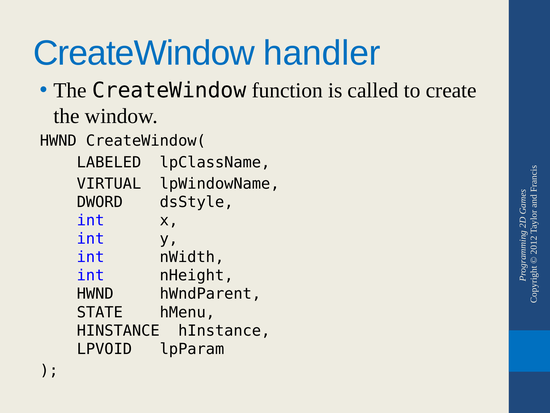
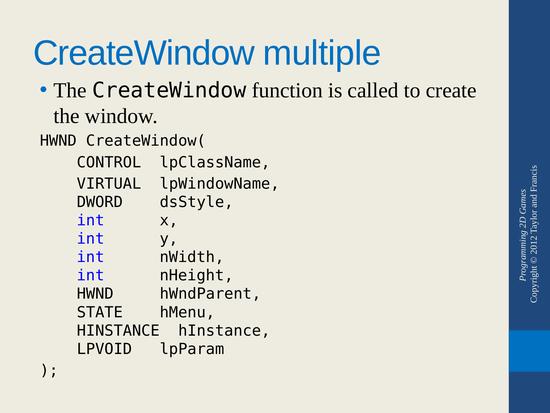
handler: handler -> multiple
LABELED: LABELED -> CONTROL
